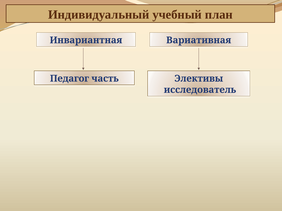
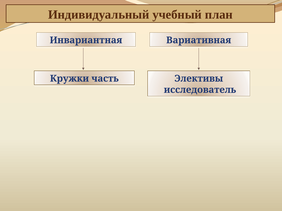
Педагог: Педагог -> Кружки
